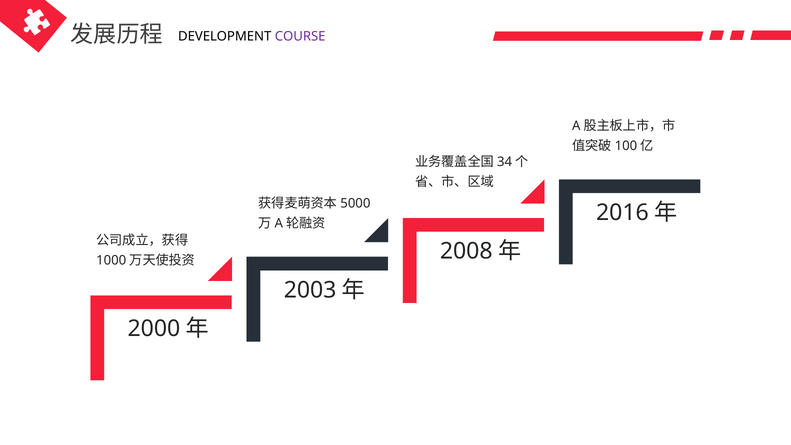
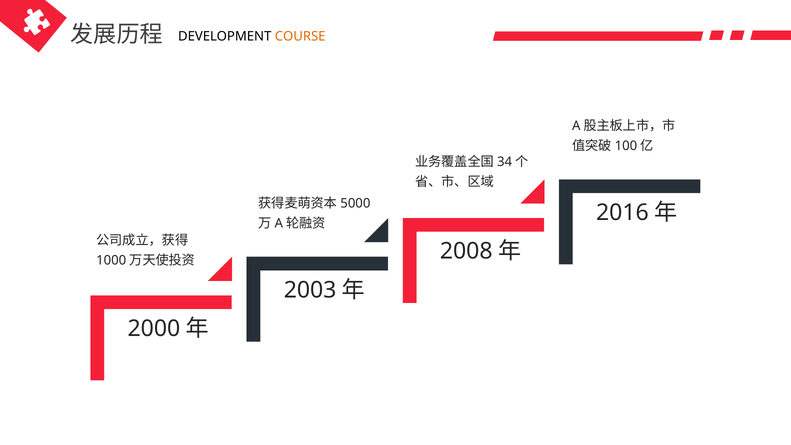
COURSE colour: purple -> orange
